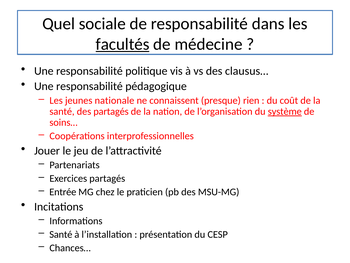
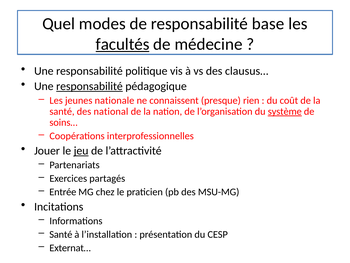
sociale: sociale -> modes
dans: dans -> base
responsabilité at (89, 86) underline: none -> present
des partagés: partagés -> national
jeu underline: none -> present
Chances…: Chances… -> Externat…
